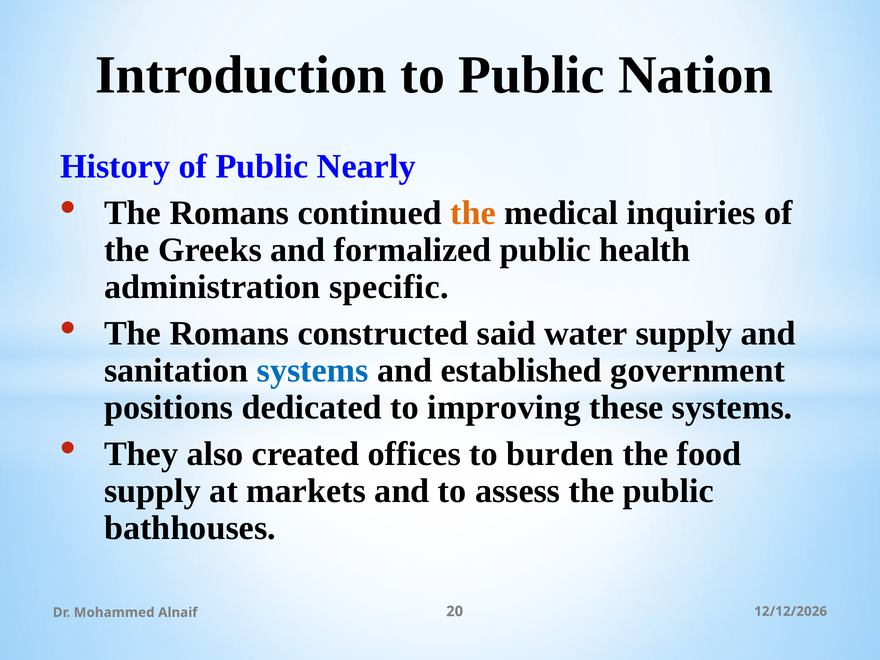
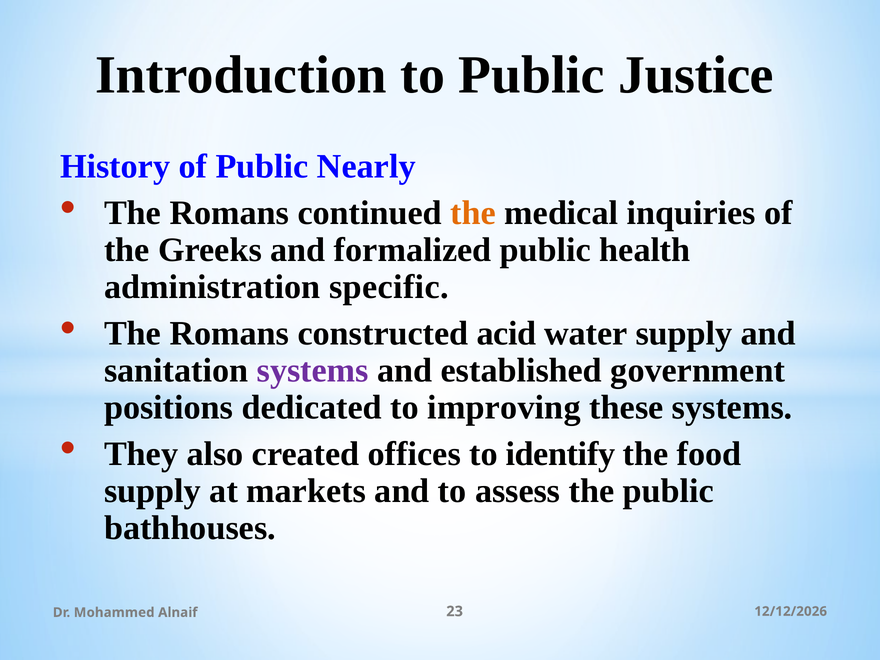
Nation: Nation -> Justice
said: said -> acid
systems at (313, 370) colour: blue -> purple
burden: burden -> identify
20: 20 -> 23
